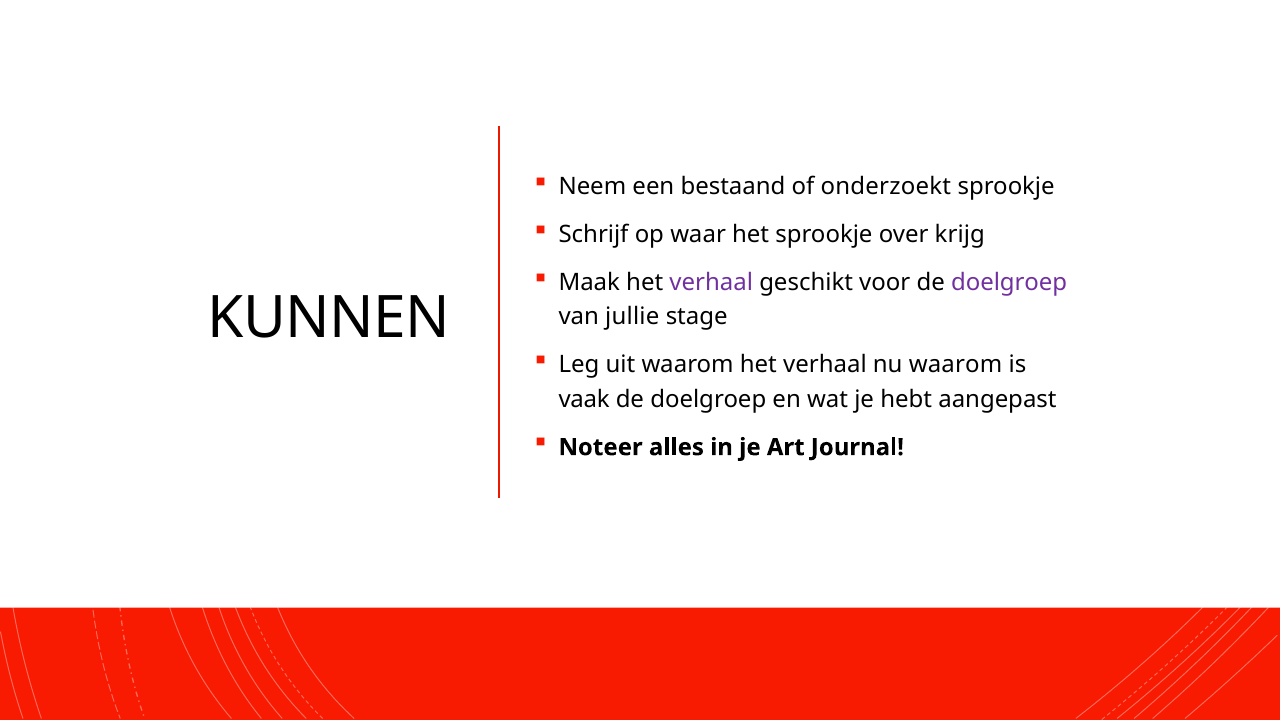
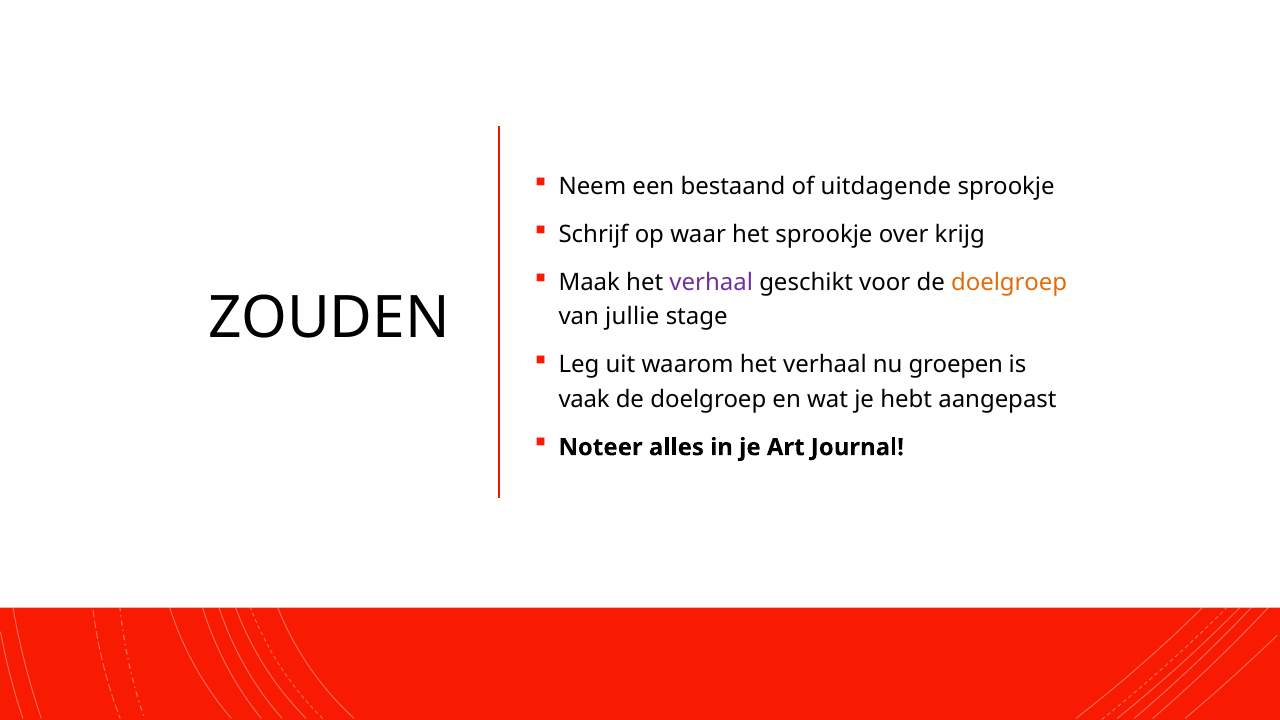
onderzoekt: onderzoekt -> uitdagende
doelgroep at (1009, 282) colour: purple -> orange
KUNNEN: KUNNEN -> ZOUDEN
nu waarom: waarom -> groepen
